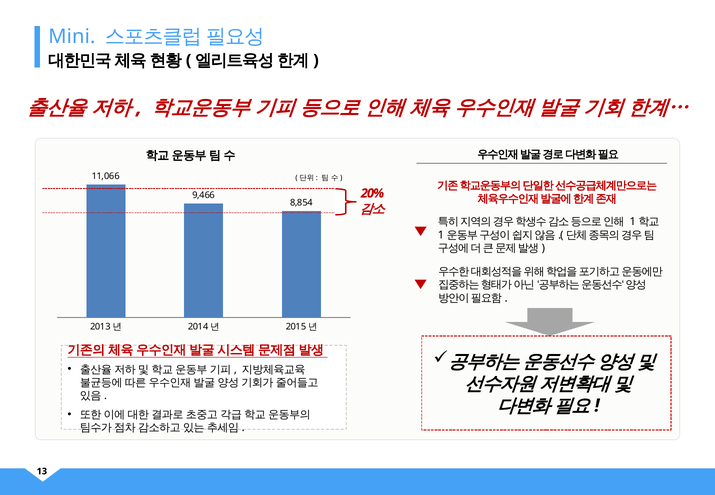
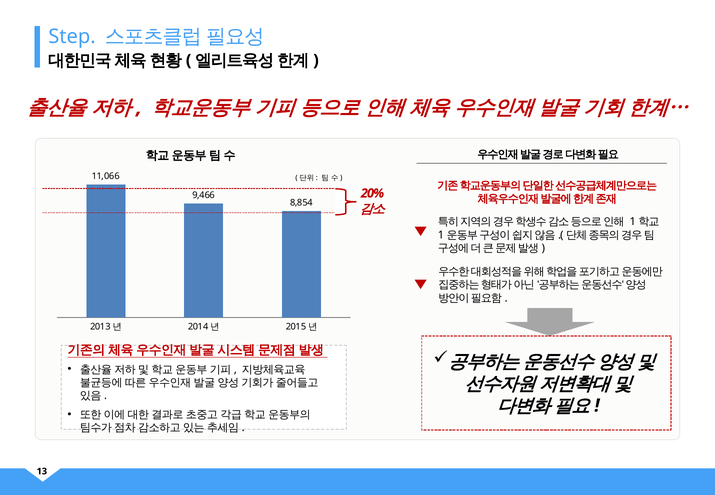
Mini: Mini -> Step
